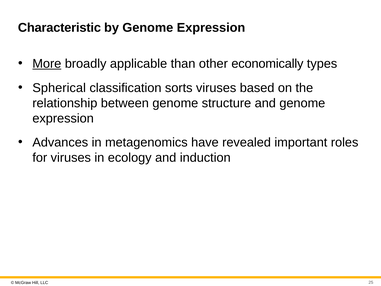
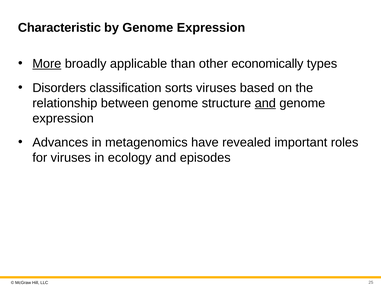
Spherical: Spherical -> Disorders
and at (265, 103) underline: none -> present
induction: induction -> episodes
